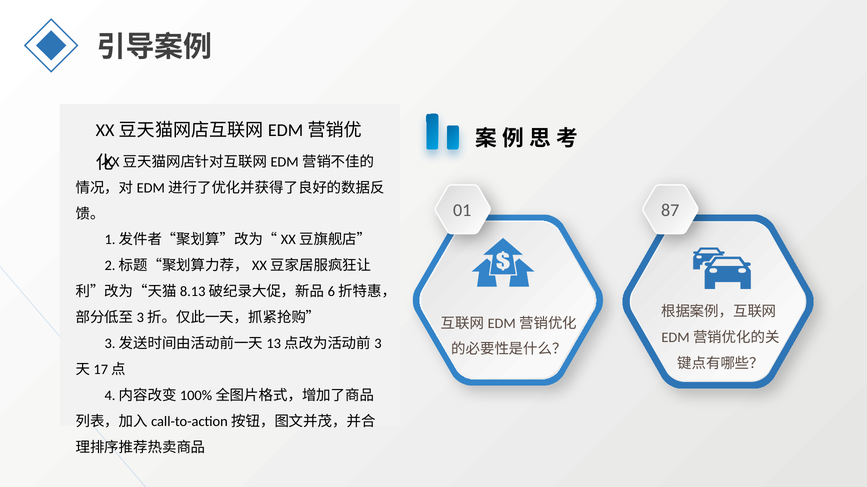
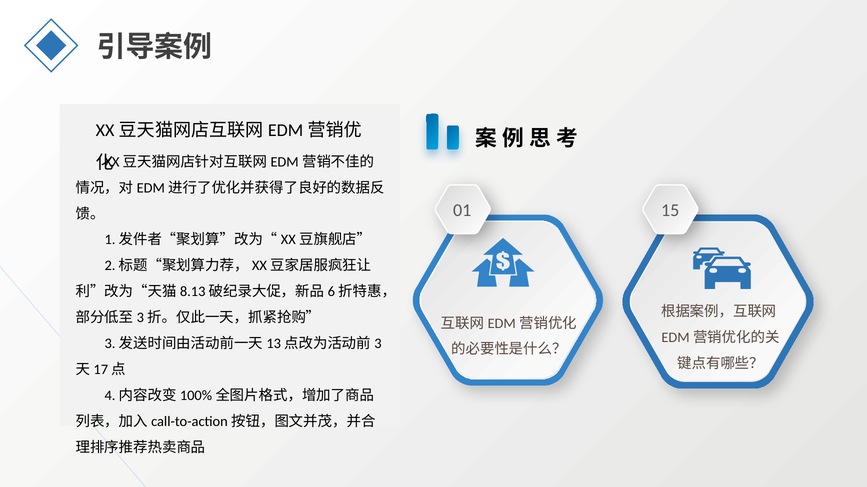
87: 87 -> 15
